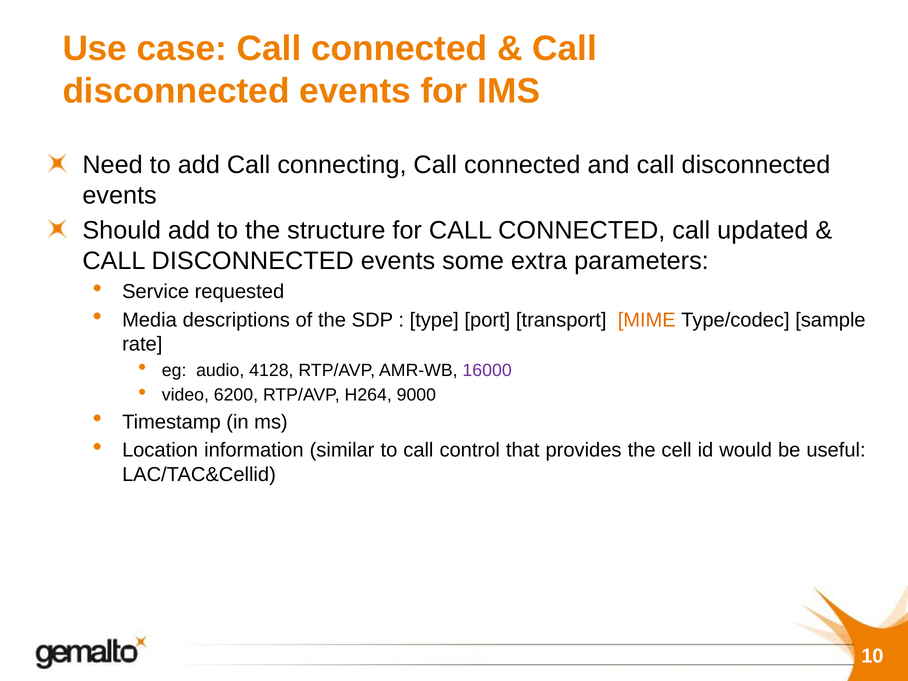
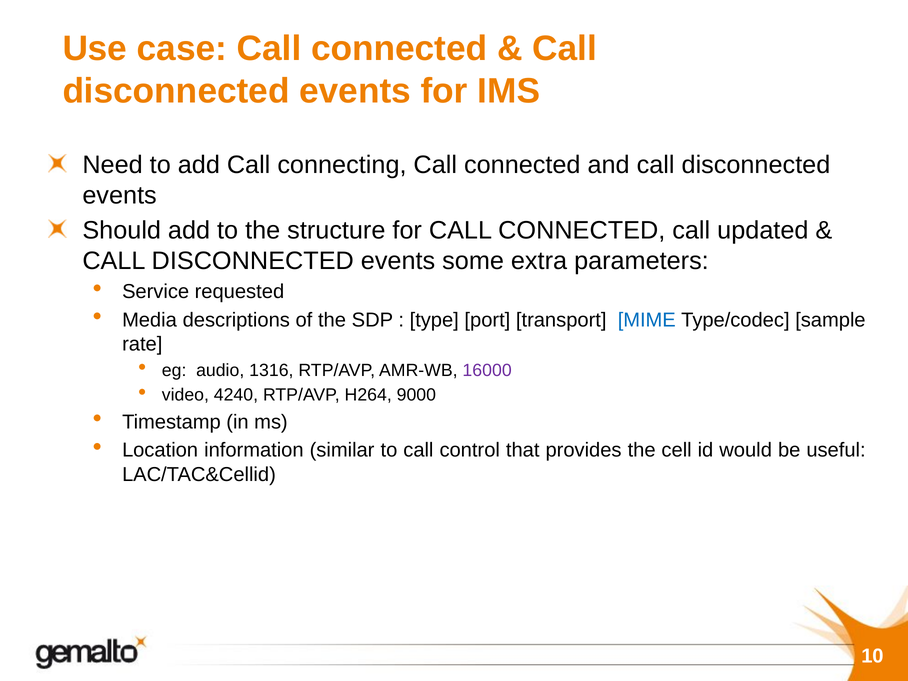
MIME colour: orange -> blue
4128: 4128 -> 1316
6200: 6200 -> 4240
